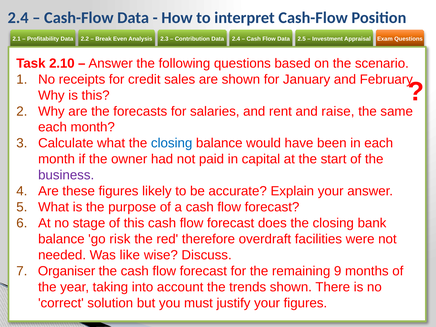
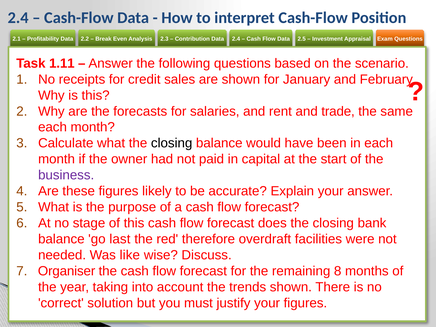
2.10: 2.10 -> 1.11
raise: raise -> trade
closing at (172, 143) colour: blue -> black
risk: risk -> last
9: 9 -> 8
